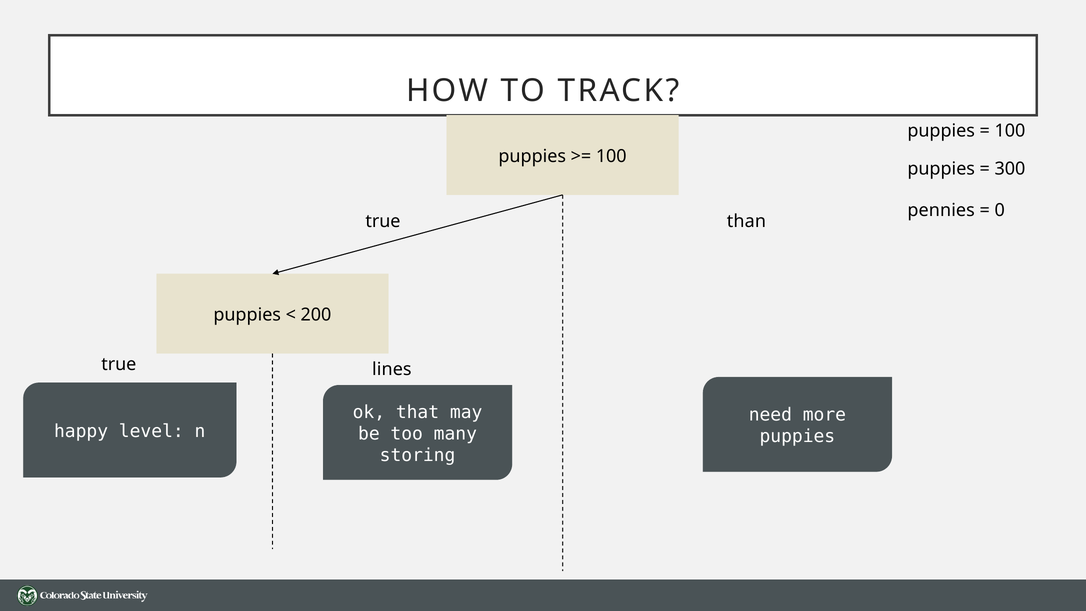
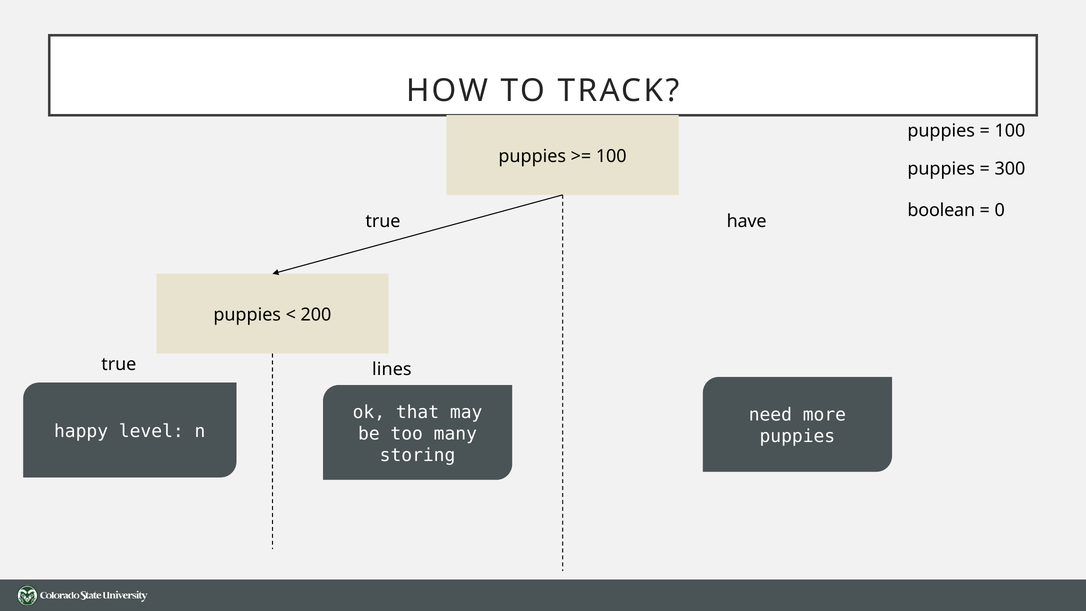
pennies: pennies -> boolean
than: than -> have
